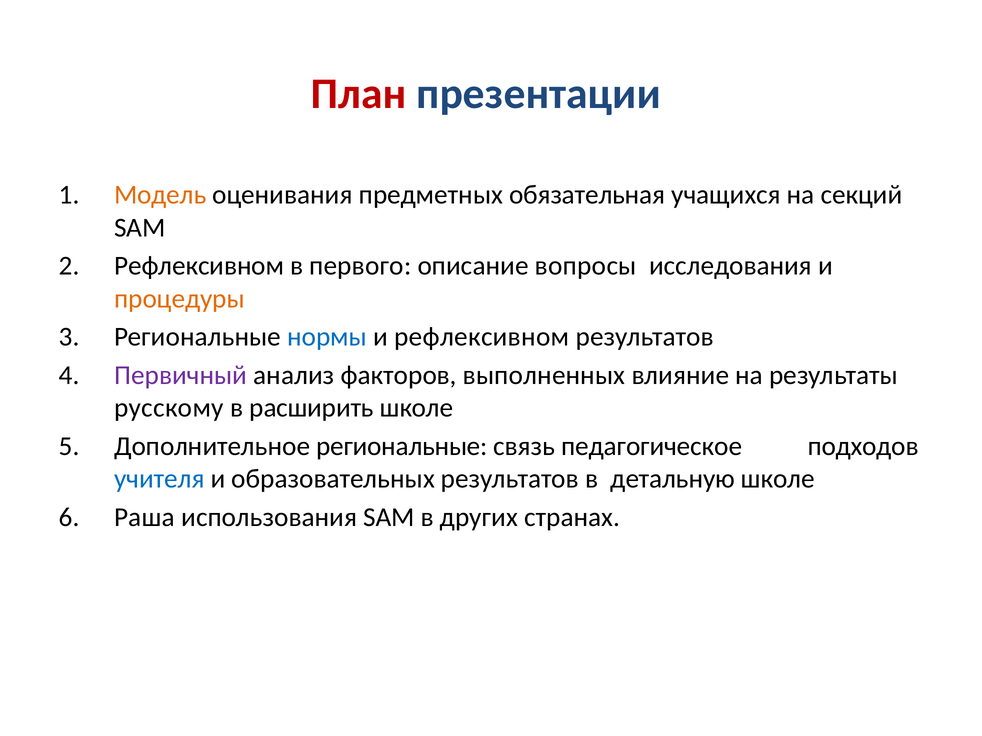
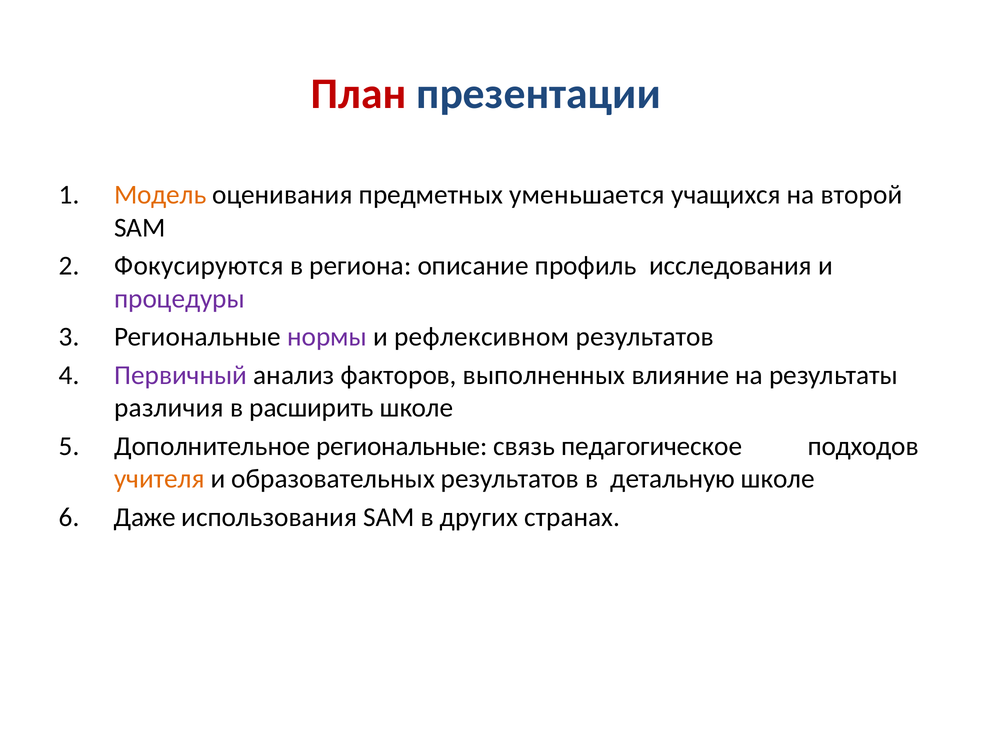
обязательная: обязательная -> уменьшается
секций: секций -> второй
Рефлексивном at (199, 266): Рефлексивном -> Фокусируются
первого: первого -> региона
вопросы: вопросы -> профиль
процедуры colour: orange -> purple
нормы colour: blue -> purple
русскому: русскому -> различия
учителя colour: blue -> orange
Раша: Раша -> Даже
